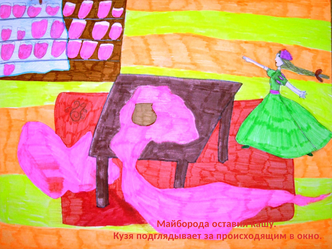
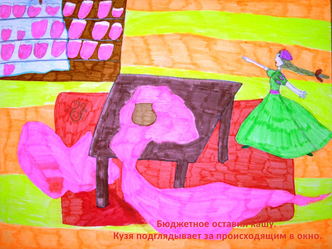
Майборода: Майборода -> Бюджетное
